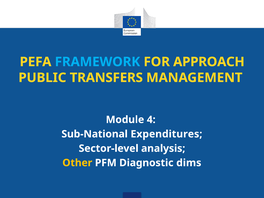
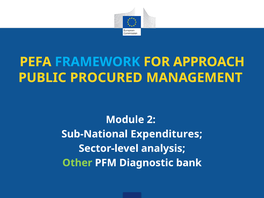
TRANSFERS: TRANSFERS -> PROCURED
4: 4 -> 2
Other colour: yellow -> light green
dims: dims -> bank
